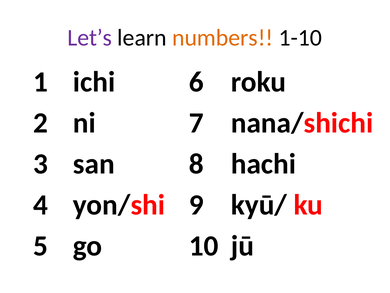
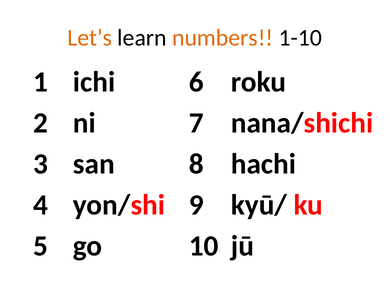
Let’s colour: purple -> orange
